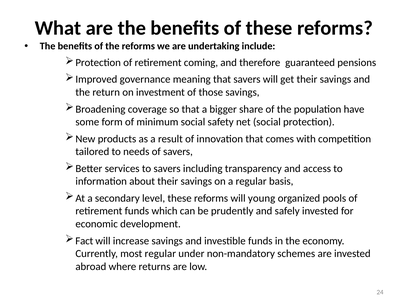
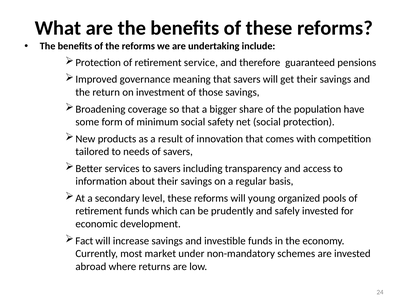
coming: coming -> service
most regular: regular -> market
